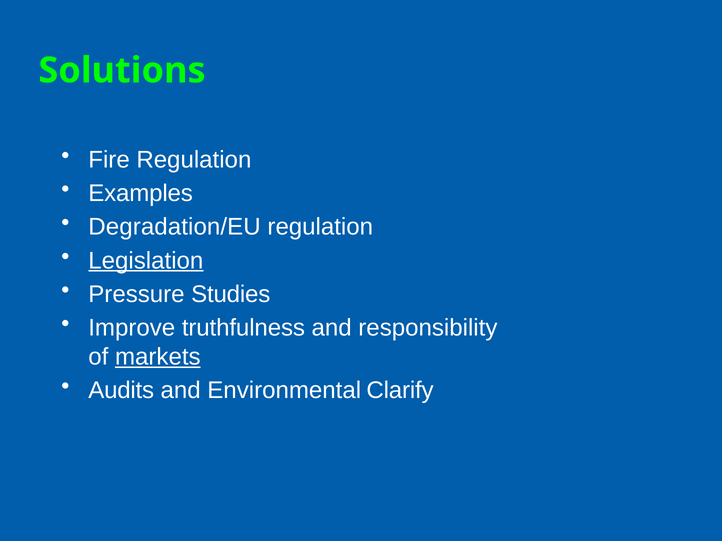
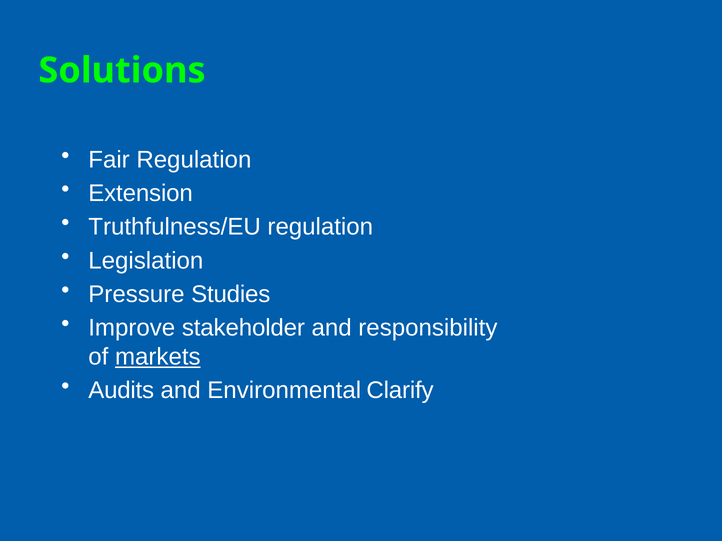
Fire: Fire -> Fair
Examples: Examples -> Extension
Degradation/EU: Degradation/EU -> Truthfulness/EU
Legislation underline: present -> none
truthfulness: truthfulness -> stakeholder
